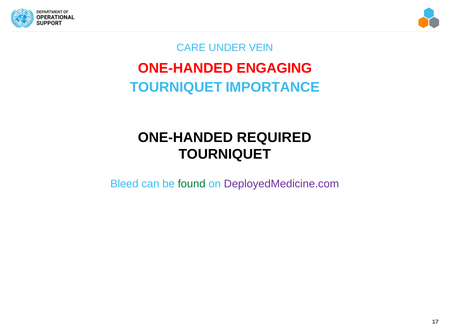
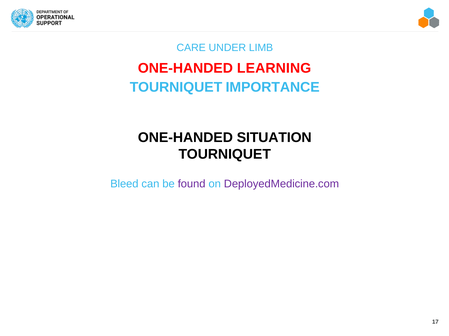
VEIN: VEIN -> LIMB
ENGAGING: ENGAGING -> LEARNING
REQUIRED: REQUIRED -> SITUATION
found colour: green -> purple
